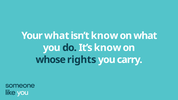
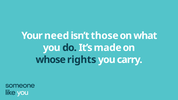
Your what: what -> need
isn’t know: know -> those
It’s know: know -> made
